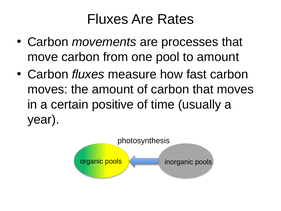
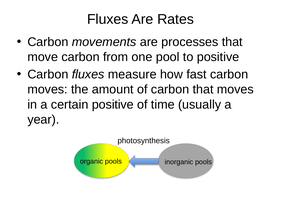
to amount: amount -> positive
